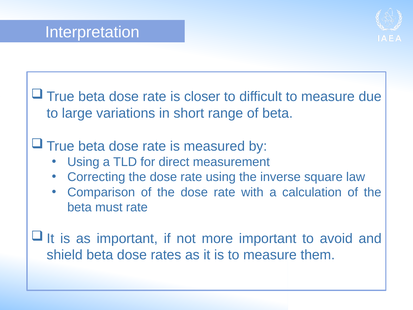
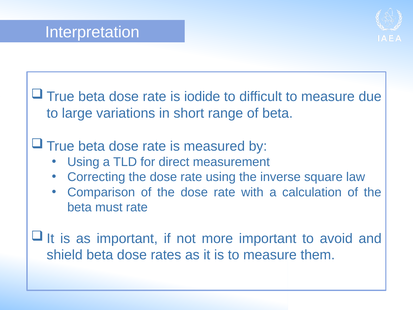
closer: closer -> iodide
